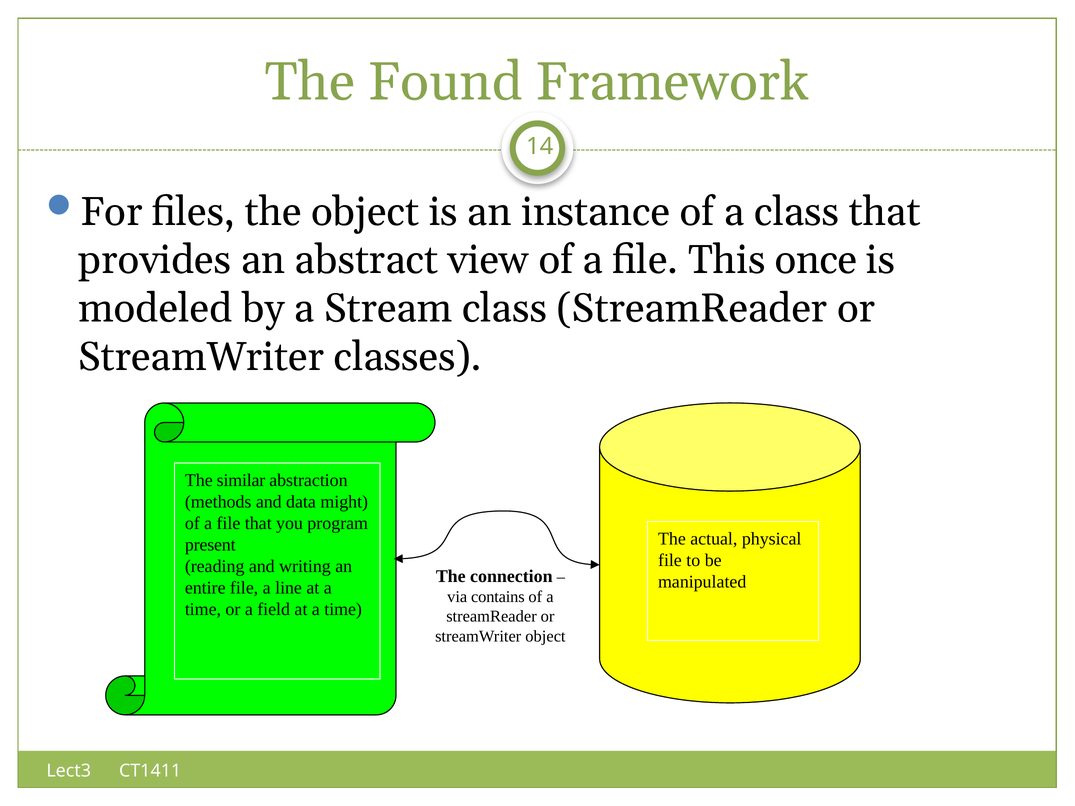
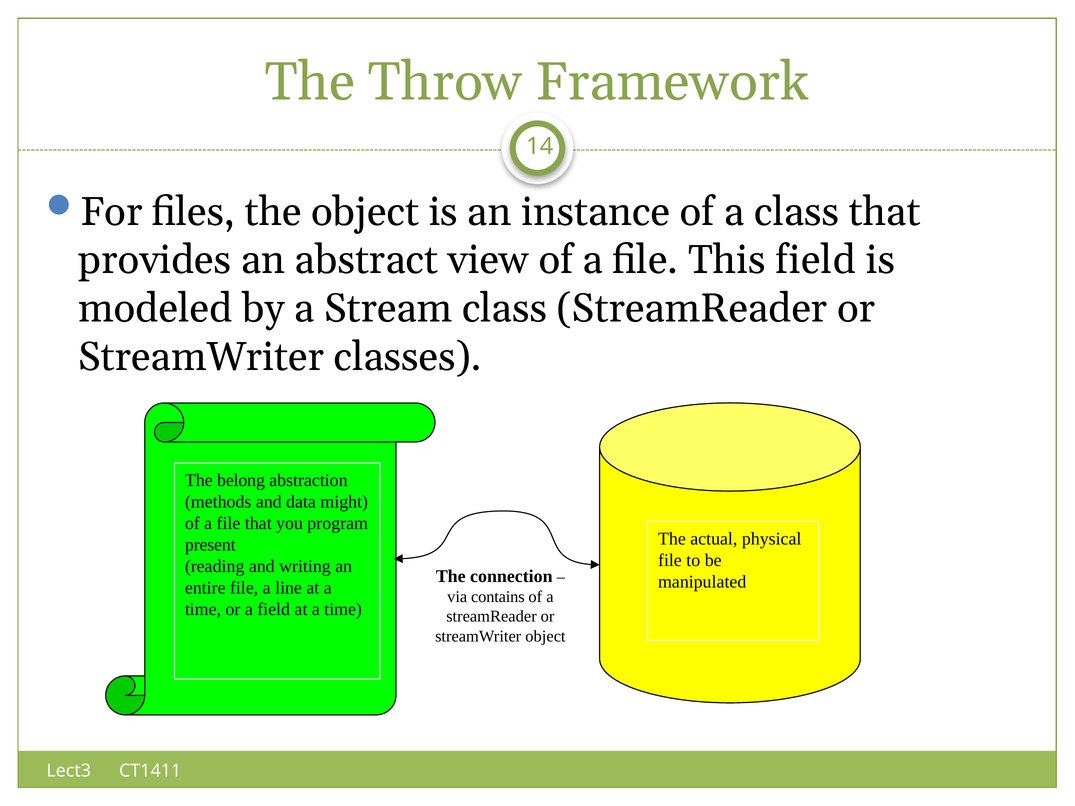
Found: Found -> Throw
This once: once -> field
similar: similar -> belong
